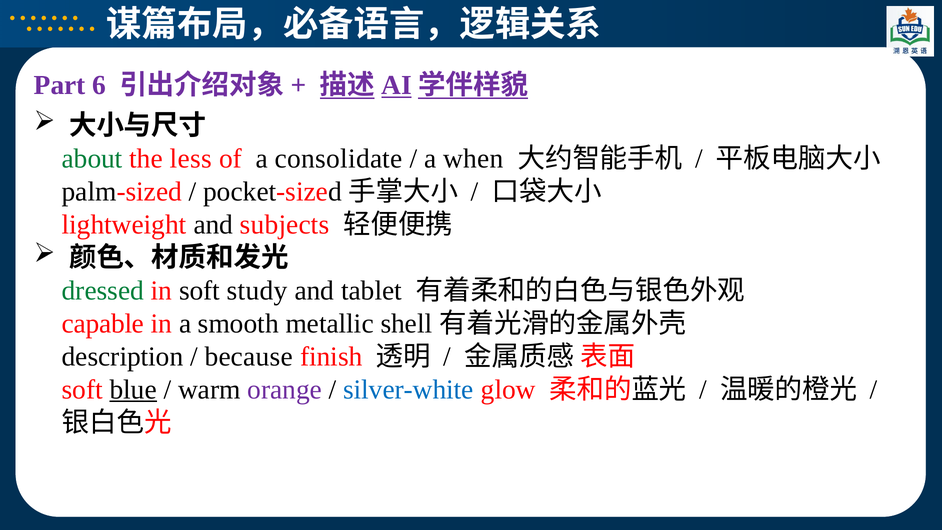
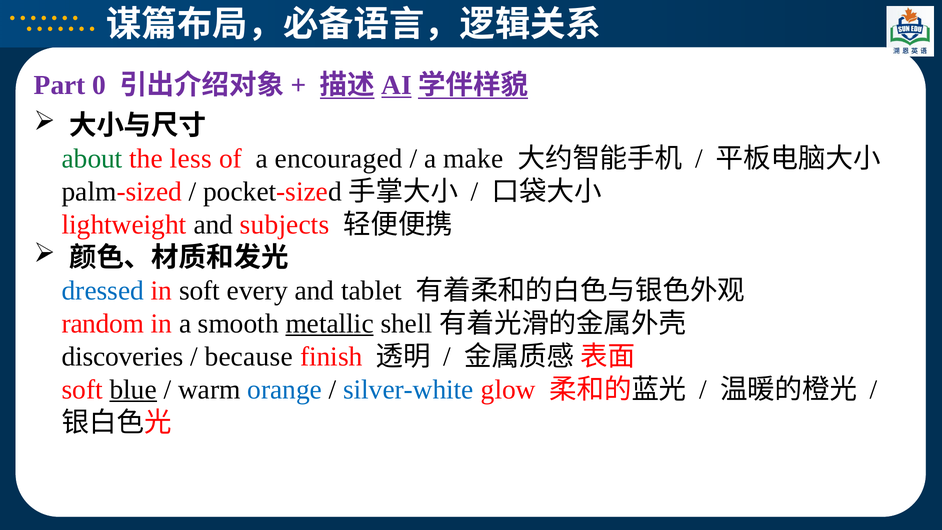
6: 6 -> 0
consolidate: consolidate -> encouraged
when: when -> make
dressed colour: green -> blue
study: study -> every
capable: capable -> random
metallic underline: none -> present
description: description -> discoveries
orange colour: purple -> blue
